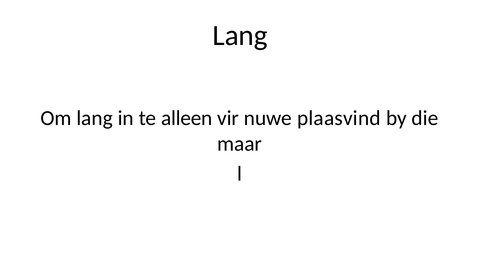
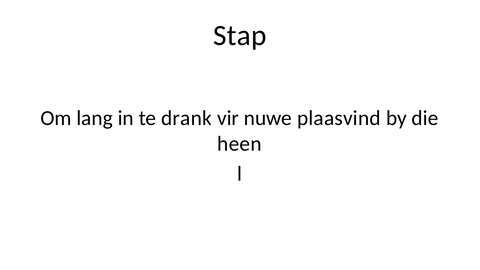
Lang at (240, 35): Lang -> Stap
alleen: alleen -> drank
maar: maar -> heen
